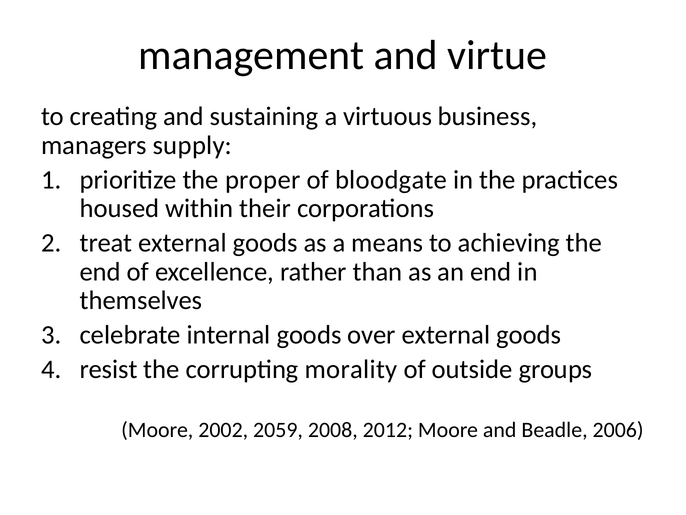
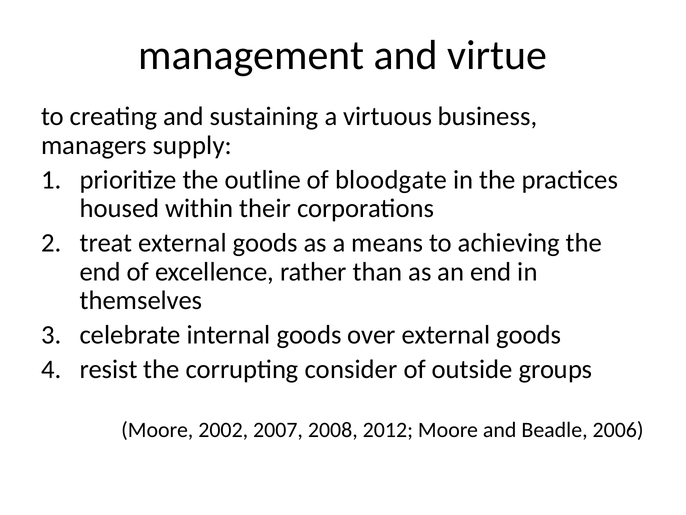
proper: proper -> outline
morality: morality -> consider
2059: 2059 -> 2007
